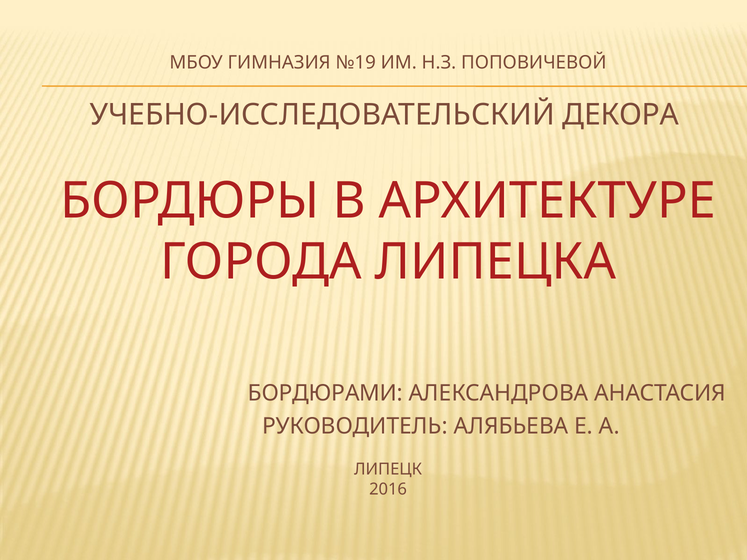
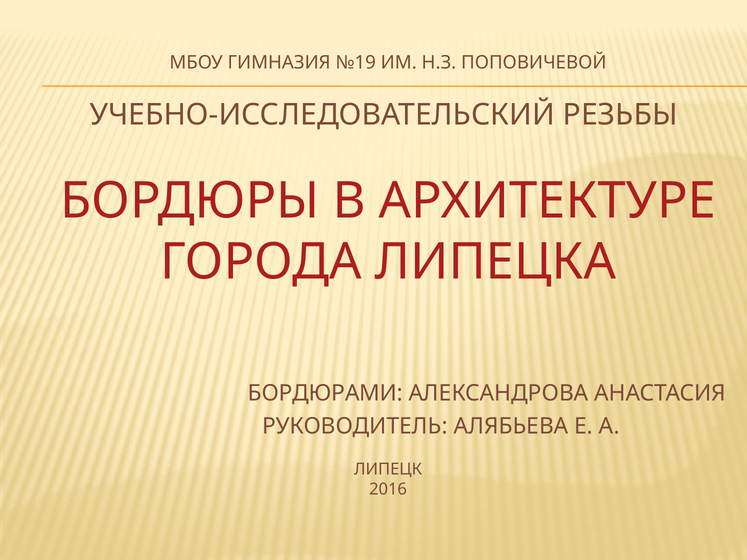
ДЕКОРА: ДЕКОРА -> РЕЗЬБЫ
